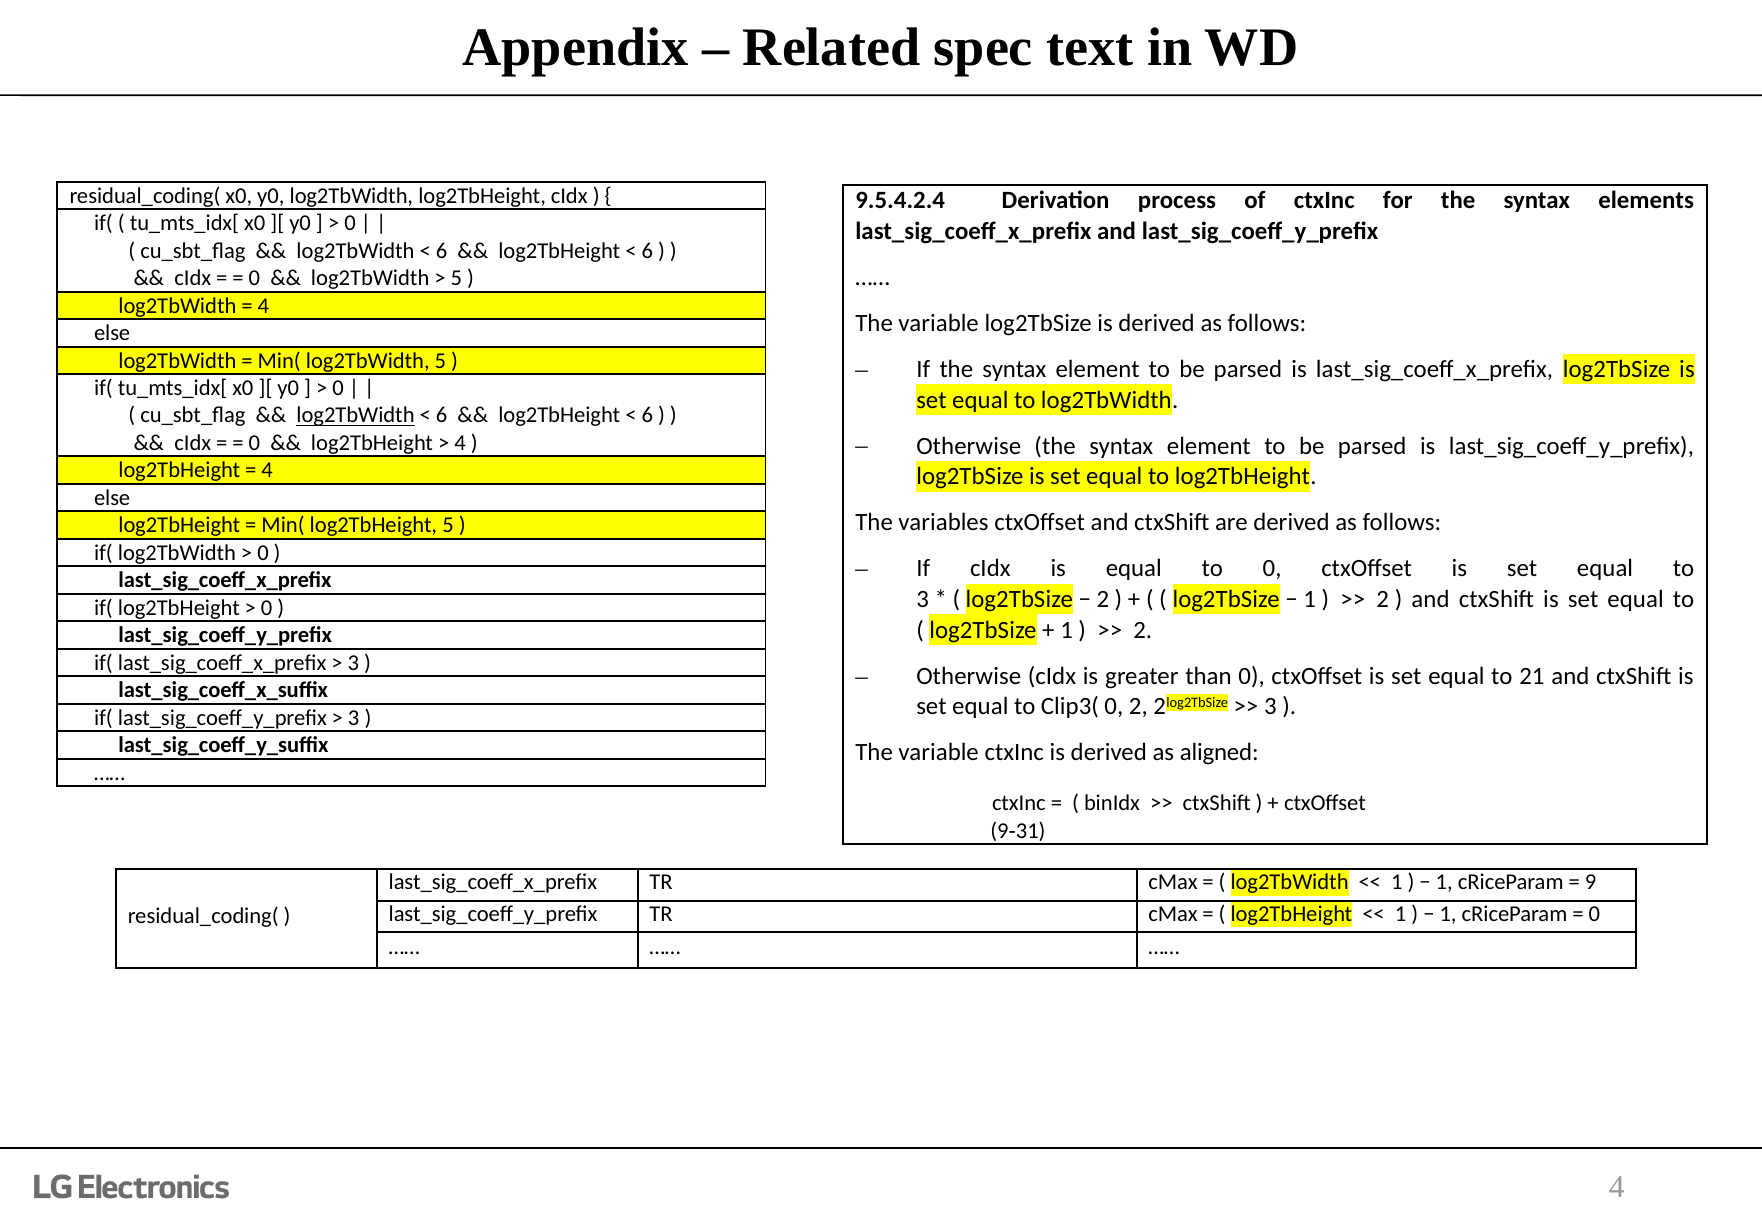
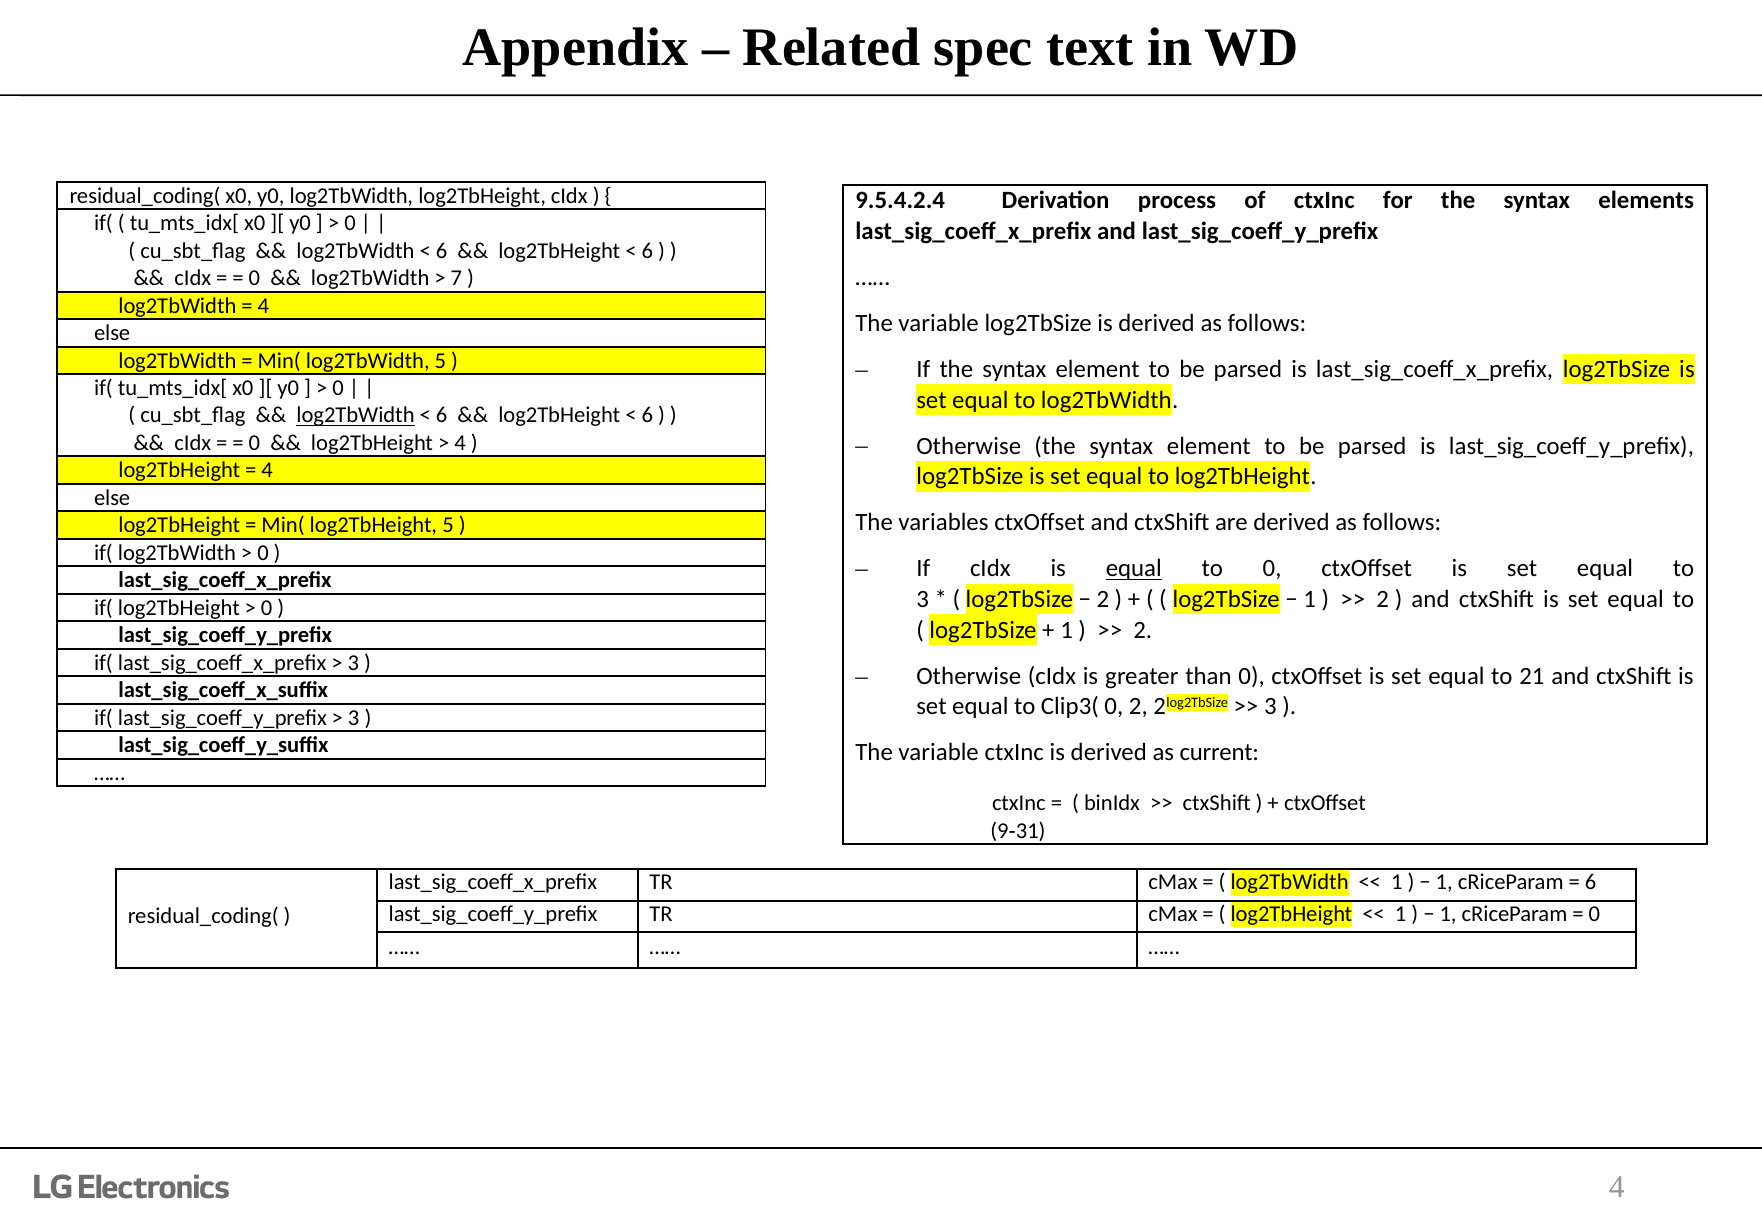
5 at (456, 278): 5 -> 7
equal at (1134, 569) underline: none -> present
aligned: aligned -> current
9 at (1591, 882): 9 -> 6
